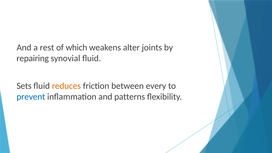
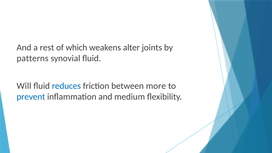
repairing: repairing -> patterns
Sets: Sets -> Will
reduces colour: orange -> blue
every: every -> more
patterns: patterns -> medium
